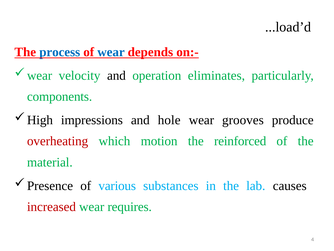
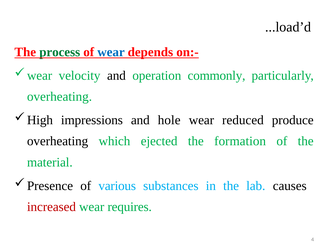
process colour: blue -> green
eliminates: eliminates -> commonly
components at (60, 96): components -> overheating
grooves: grooves -> reduced
overheating at (58, 141) colour: red -> black
motion: motion -> ejected
reinforced: reinforced -> formation
